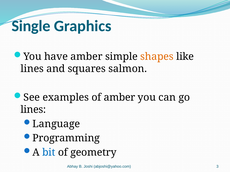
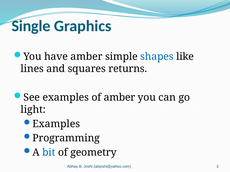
shapes colour: orange -> blue
salmon: salmon -> returns
lines at (33, 110): lines -> light
Language at (56, 124): Language -> Examples
